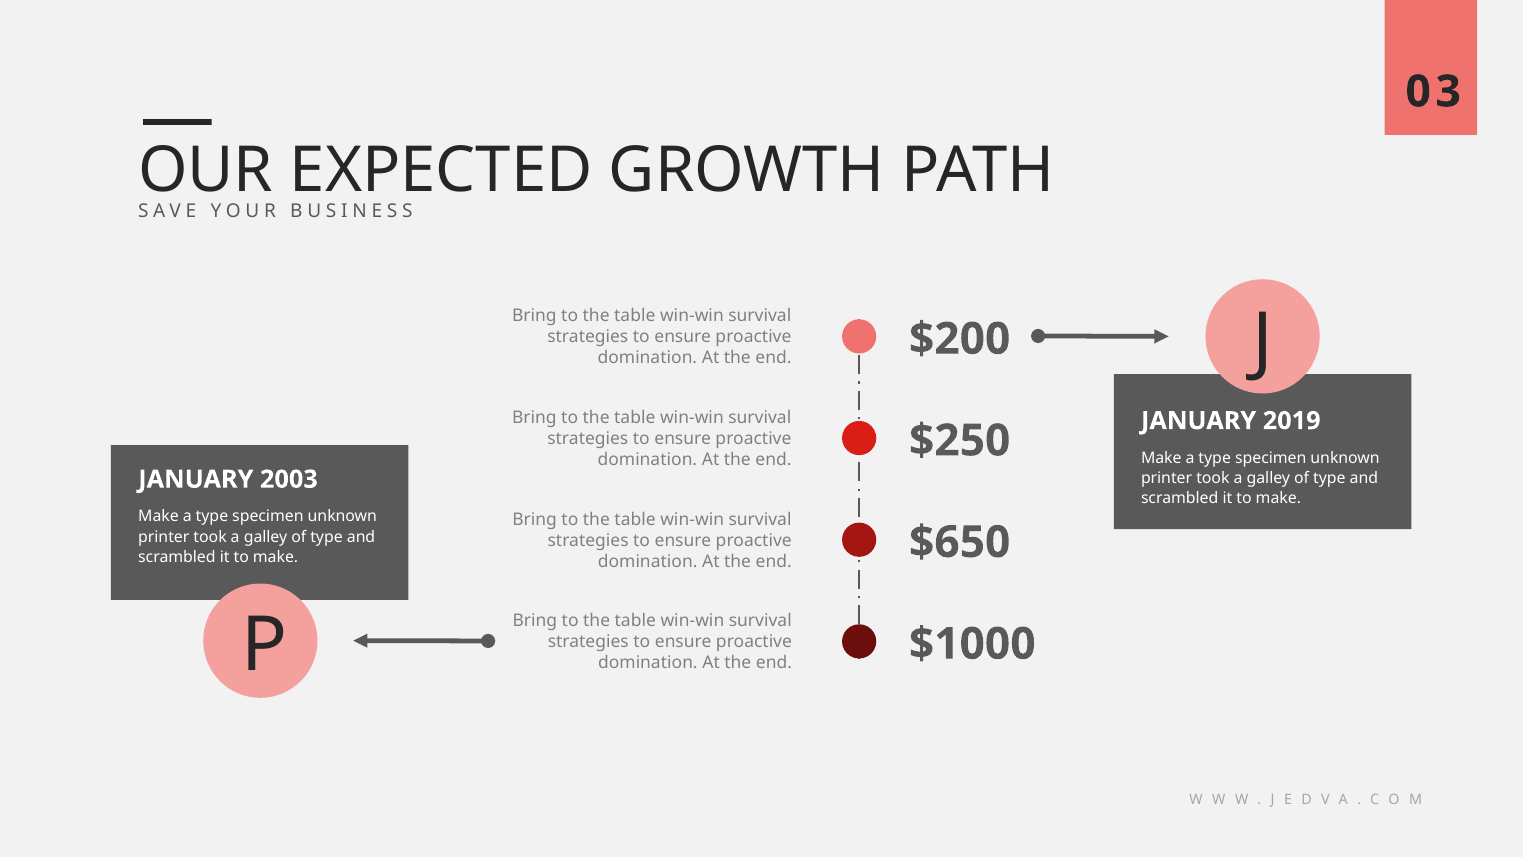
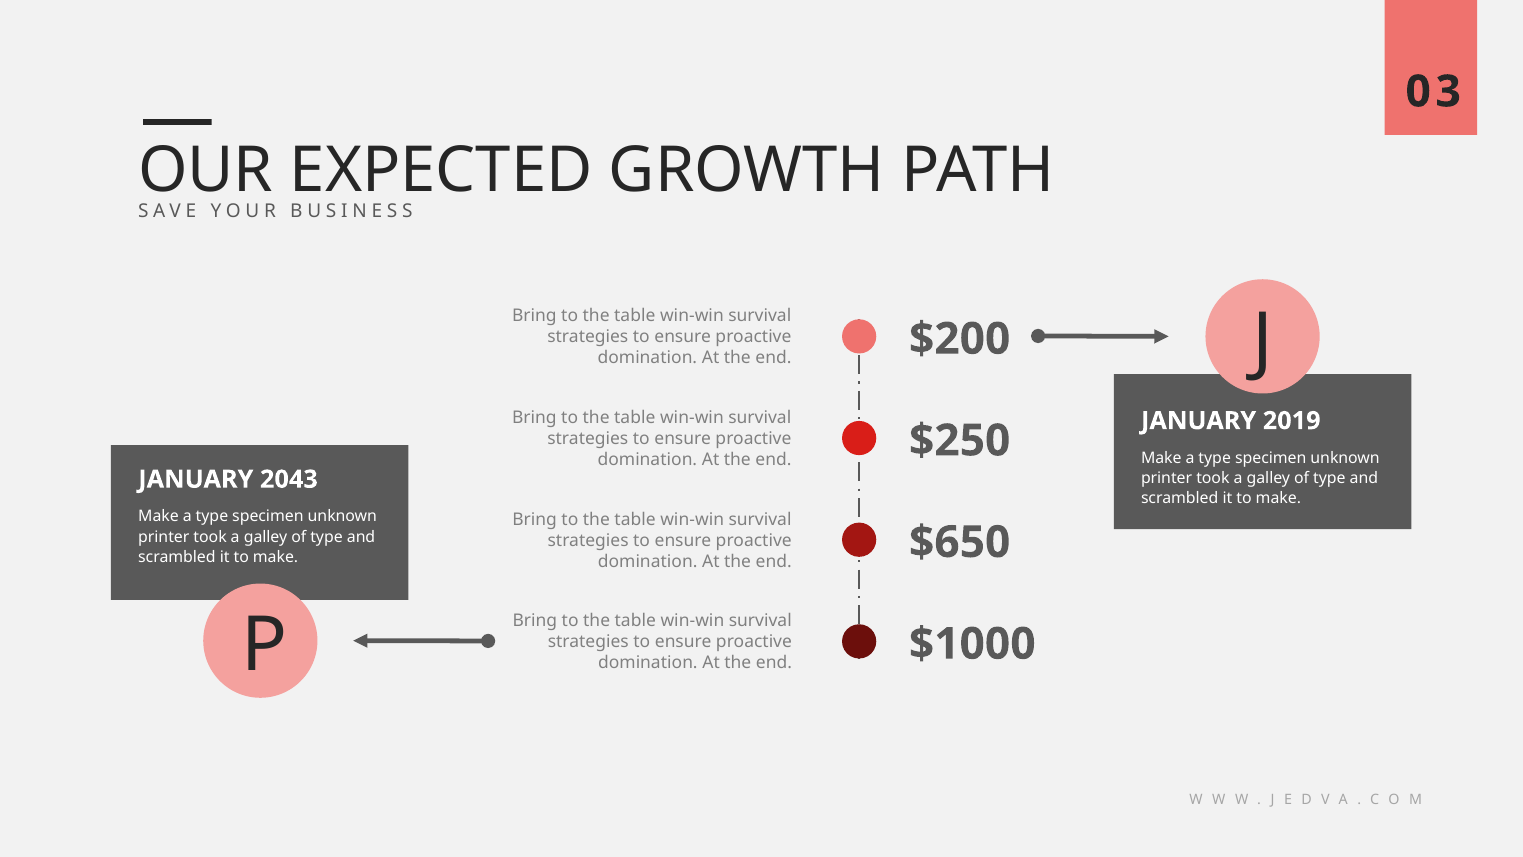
2003: 2003 -> 2043
